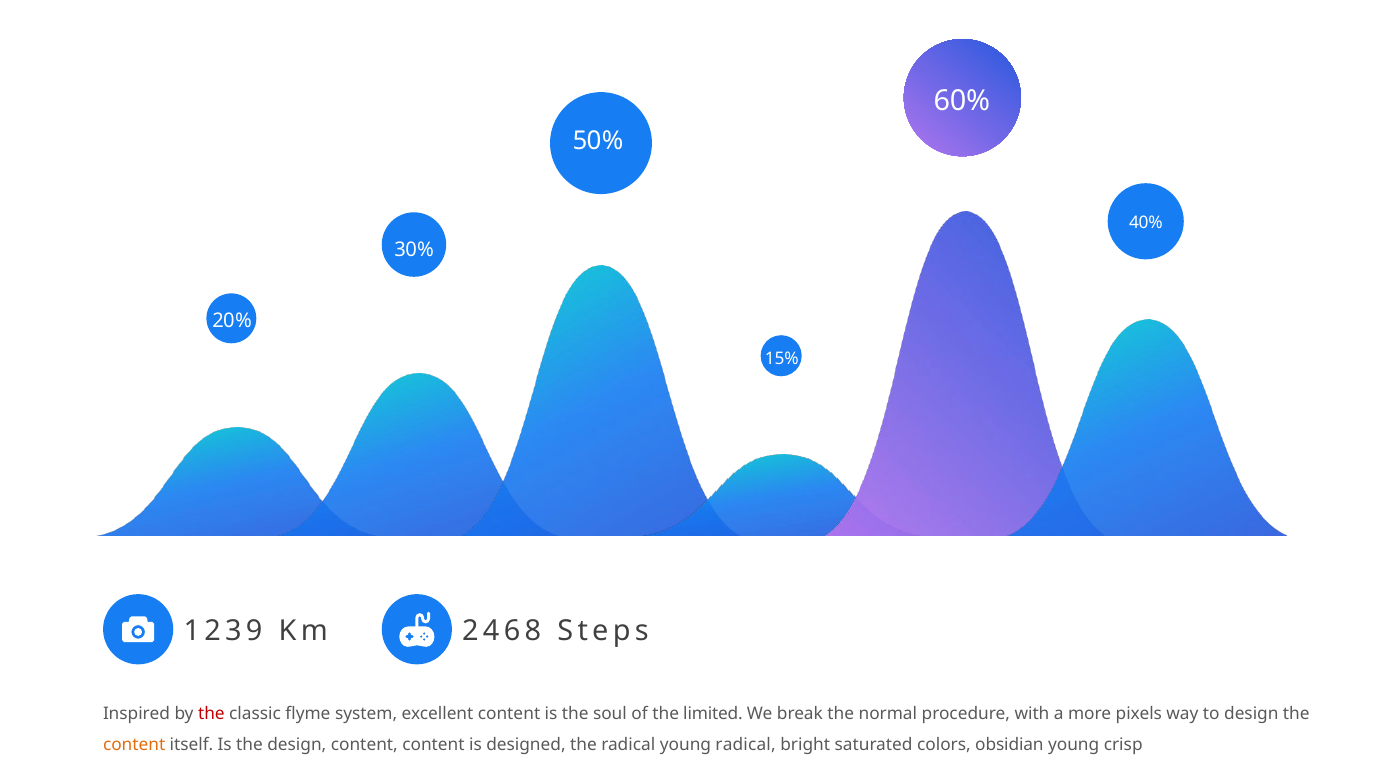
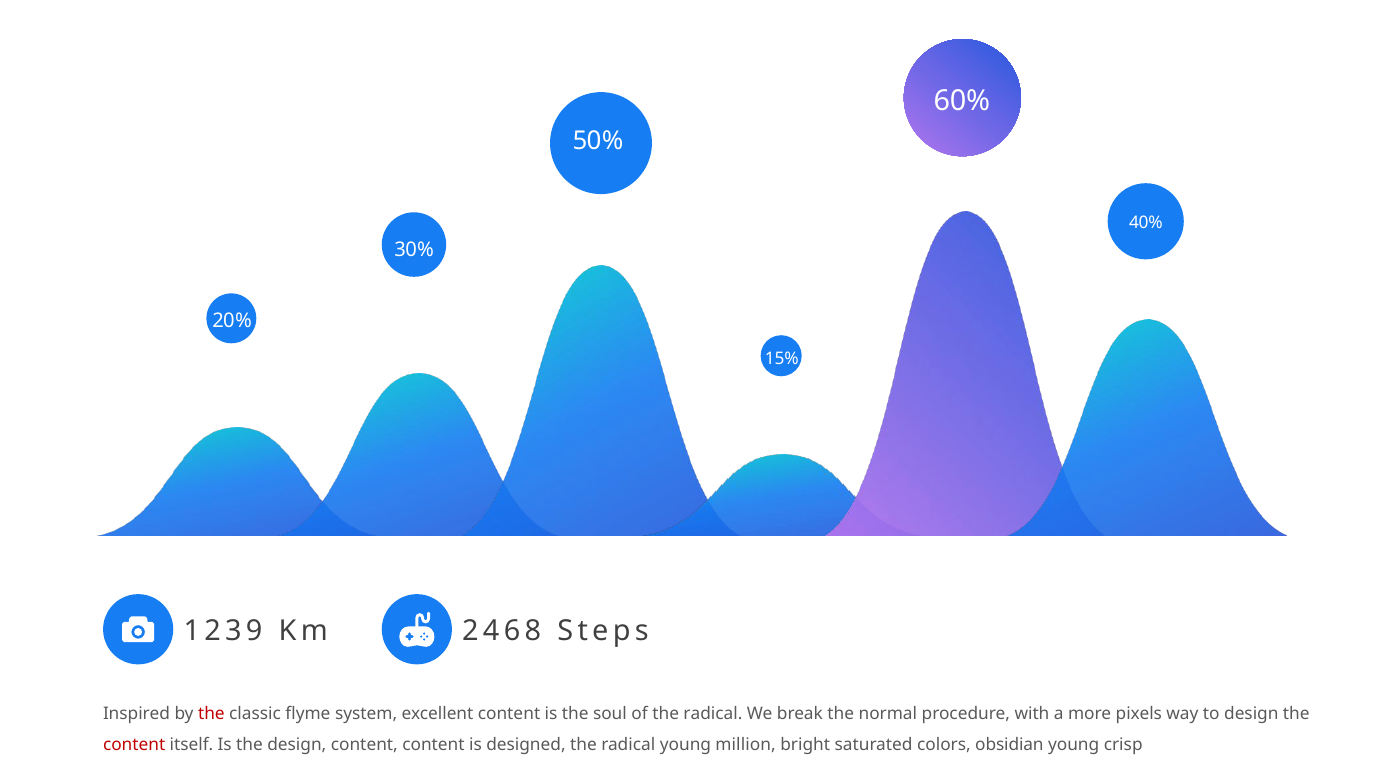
of the limited: limited -> radical
content at (134, 744) colour: orange -> red
young radical: radical -> million
